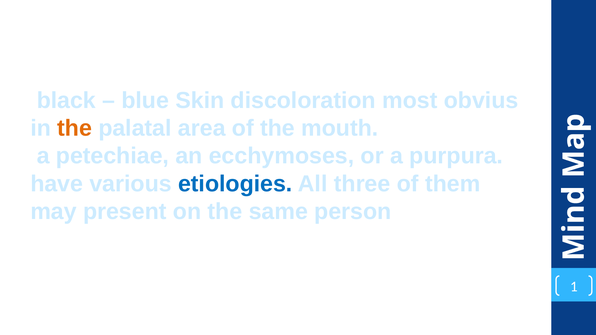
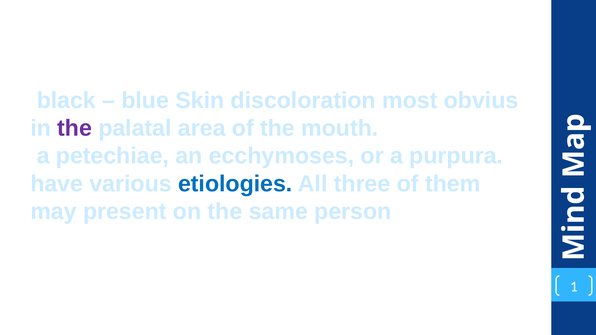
the at (75, 128) colour: orange -> purple
